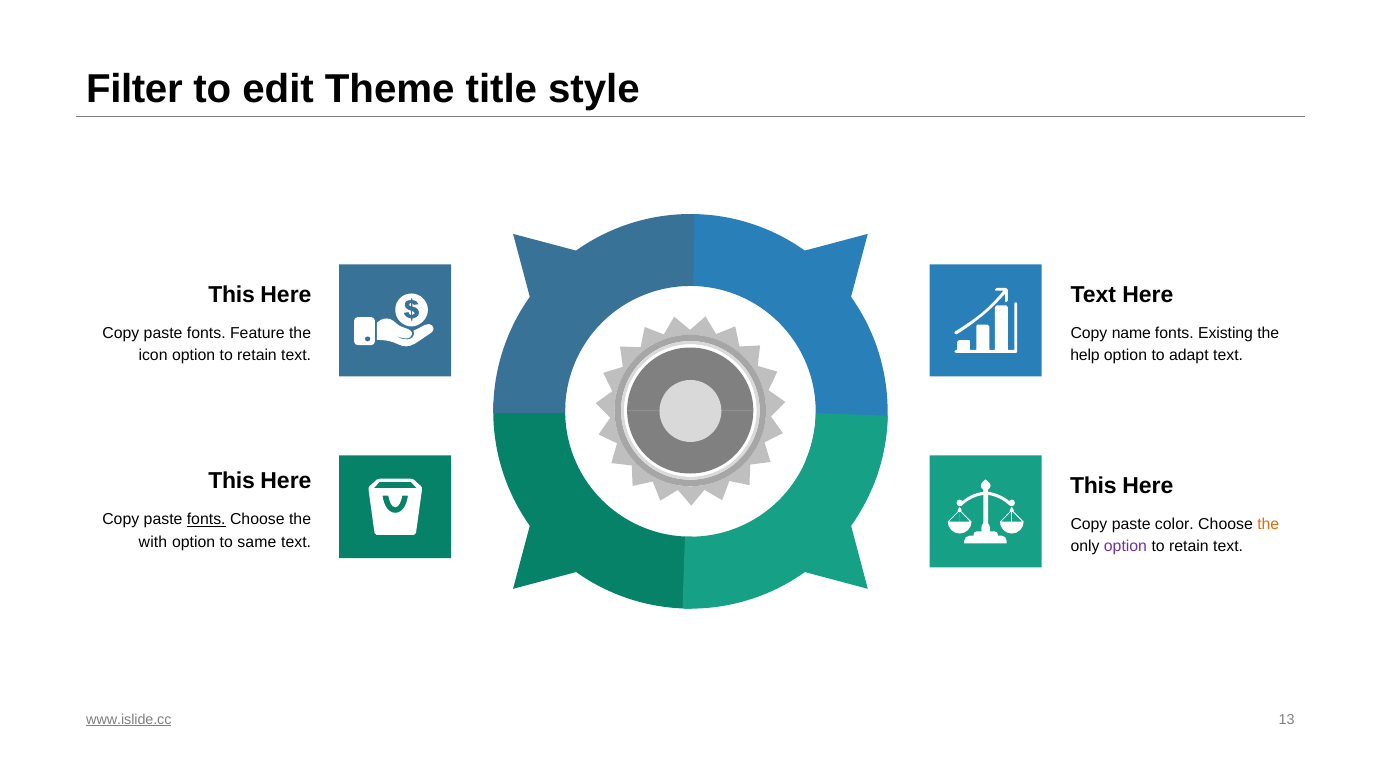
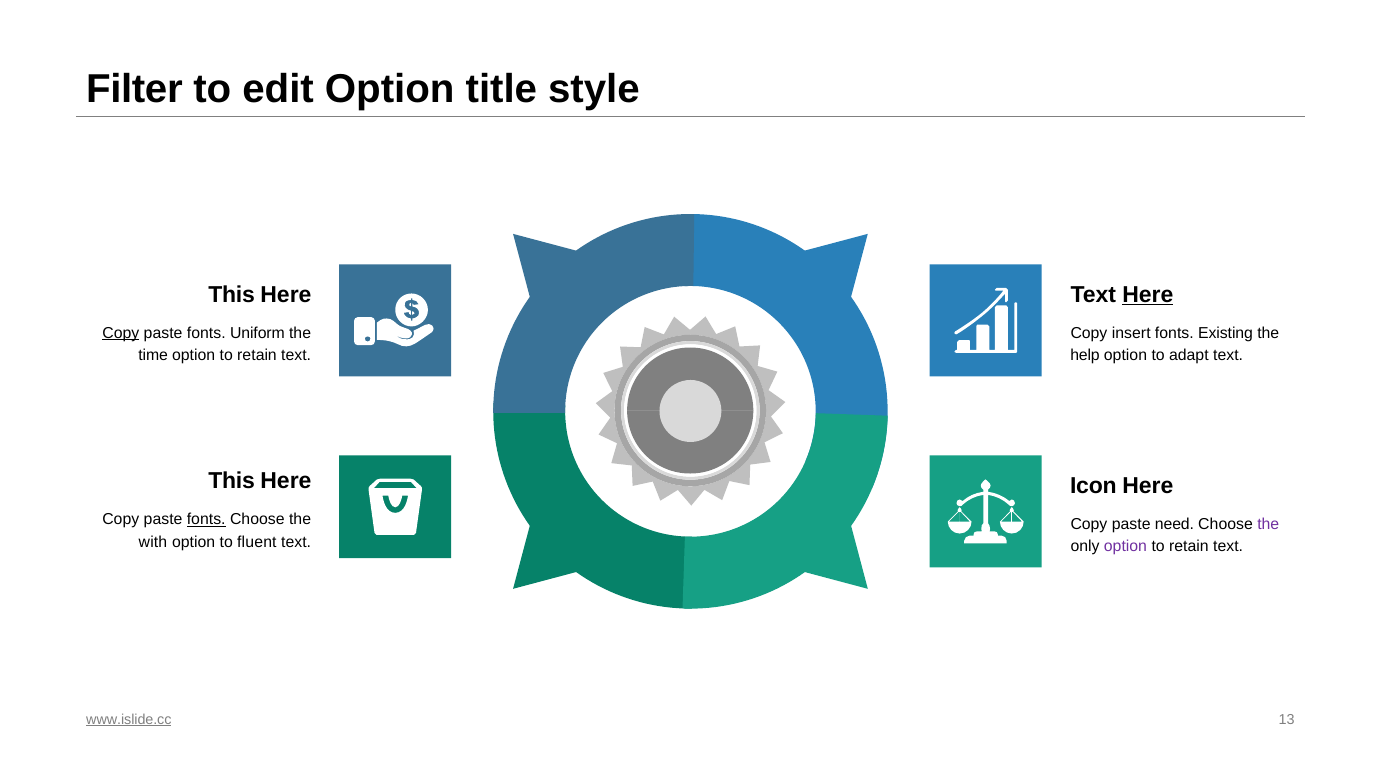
edit Theme: Theme -> Option
Here at (1148, 295) underline: none -> present
Copy at (121, 333) underline: none -> present
Feature: Feature -> Uniform
name: name -> insert
icon: icon -> time
This at (1093, 486): This -> Icon
color: color -> need
the at (1268, 524) colour: orange -> purple
same: same -> fluent
